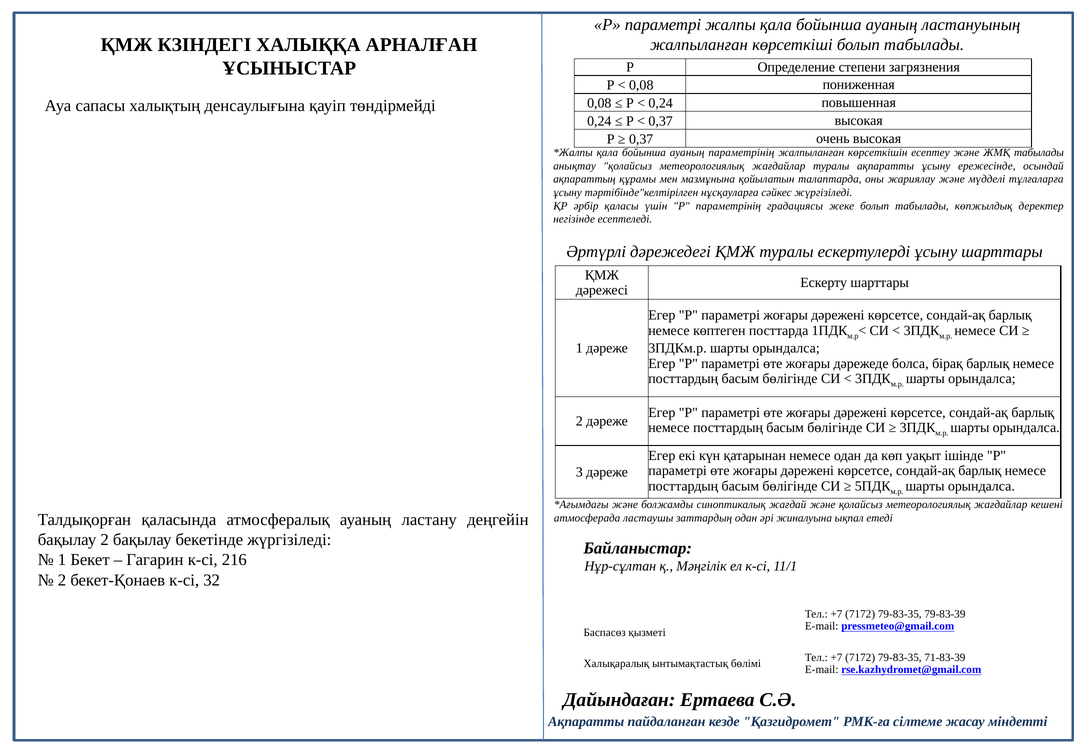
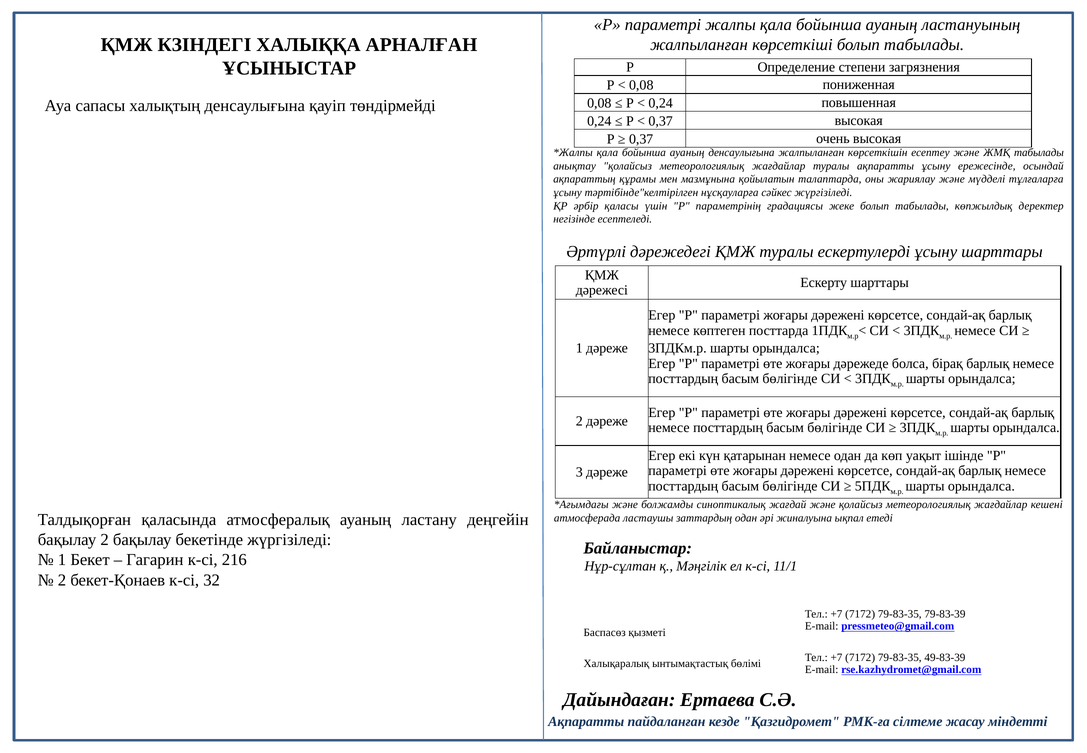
ауаның параметрінің: параметрінің -> денсаулығына
71-83-39: 71-83-39 -> 49-83-39
